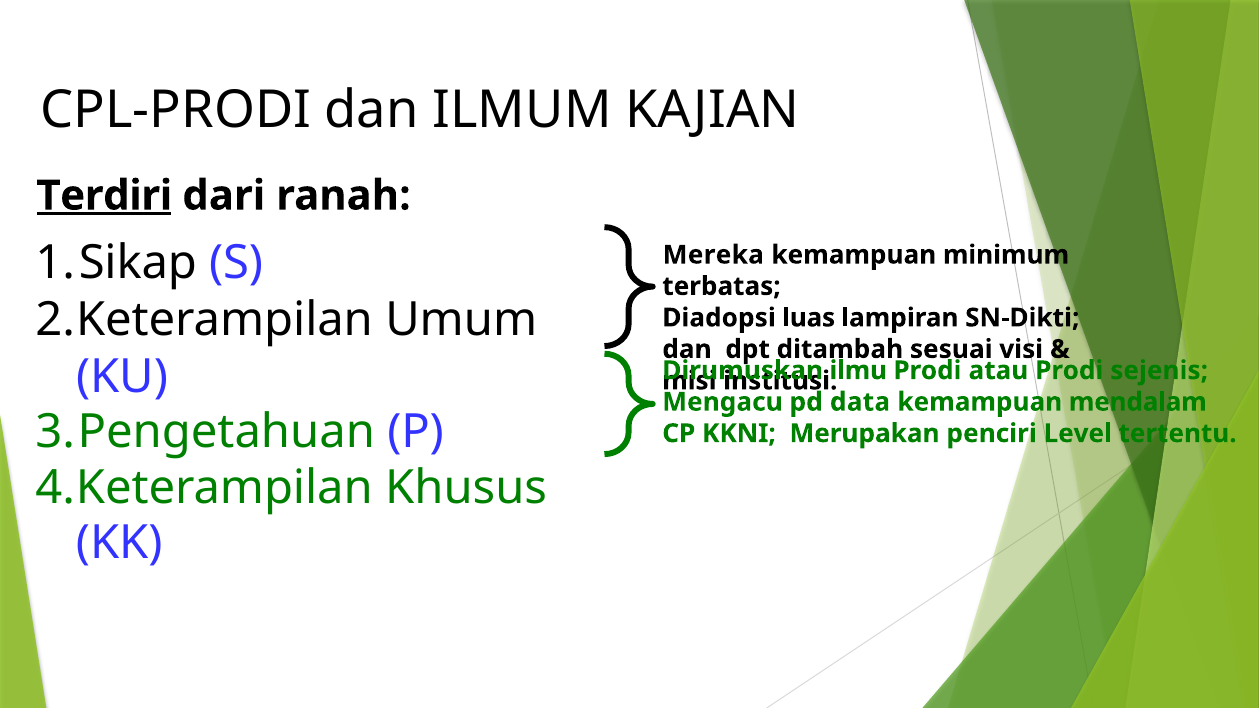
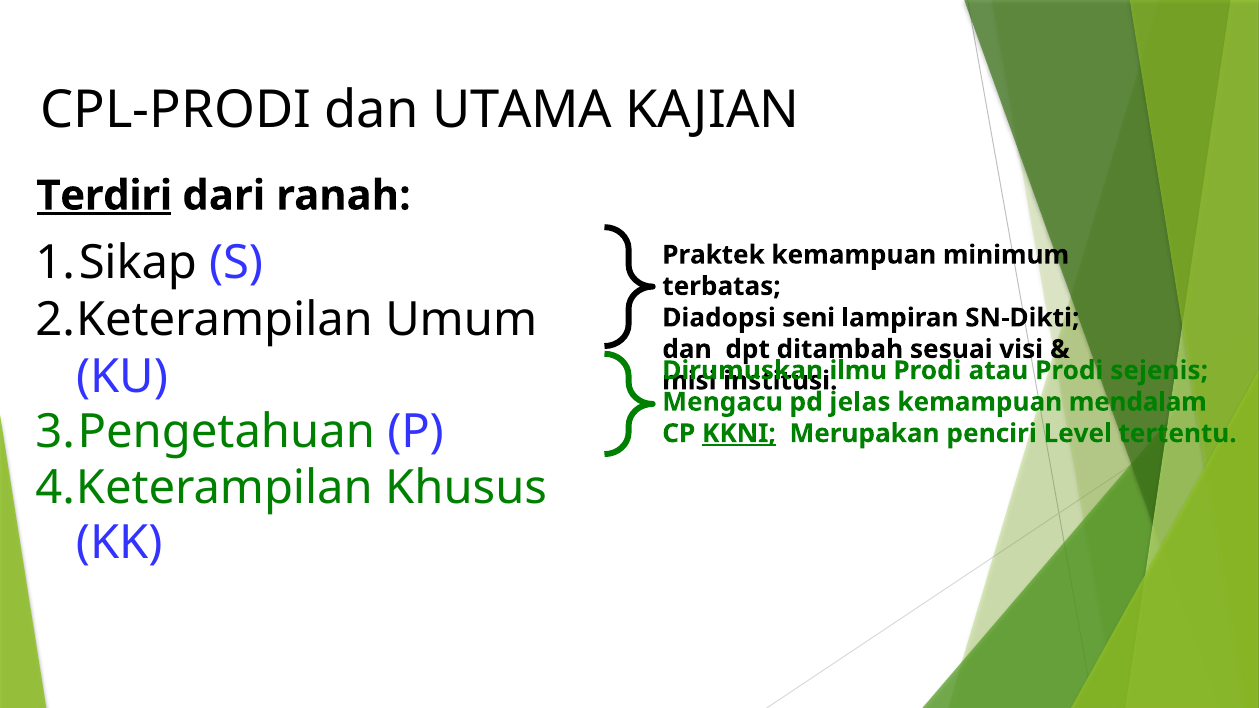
ILMUM: ILMUM -> UTAMA
Mereka: Mereka -> Praktek
luas: luas -> seni
data: data -> jelas
KKNI underline: none -> present
